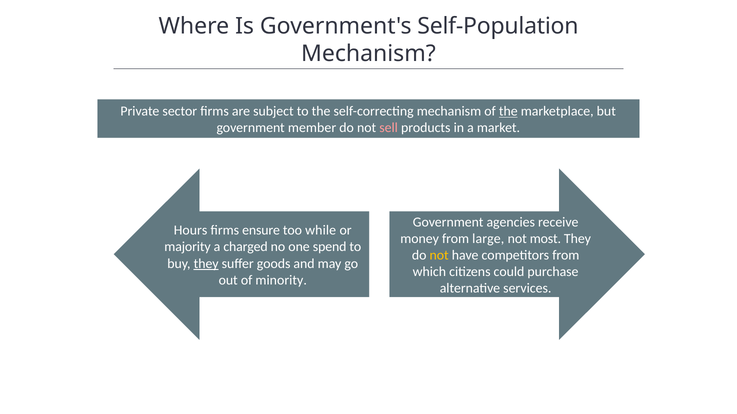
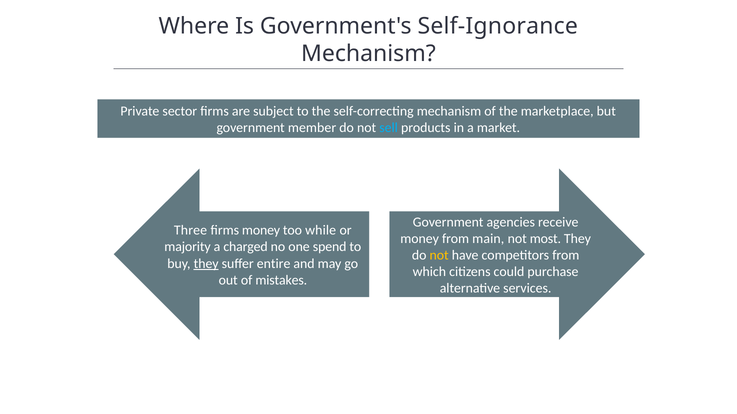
Self-Population: Self-Population -> Self-Ignorance
the at (508, 111) underline: present -> none
sell colour: pink -> light blue
Hours: Hours -> Three
firms ensure: ensure -> money
large: large -> main
goods: goods -> entire
minority: minority -> mistakes
